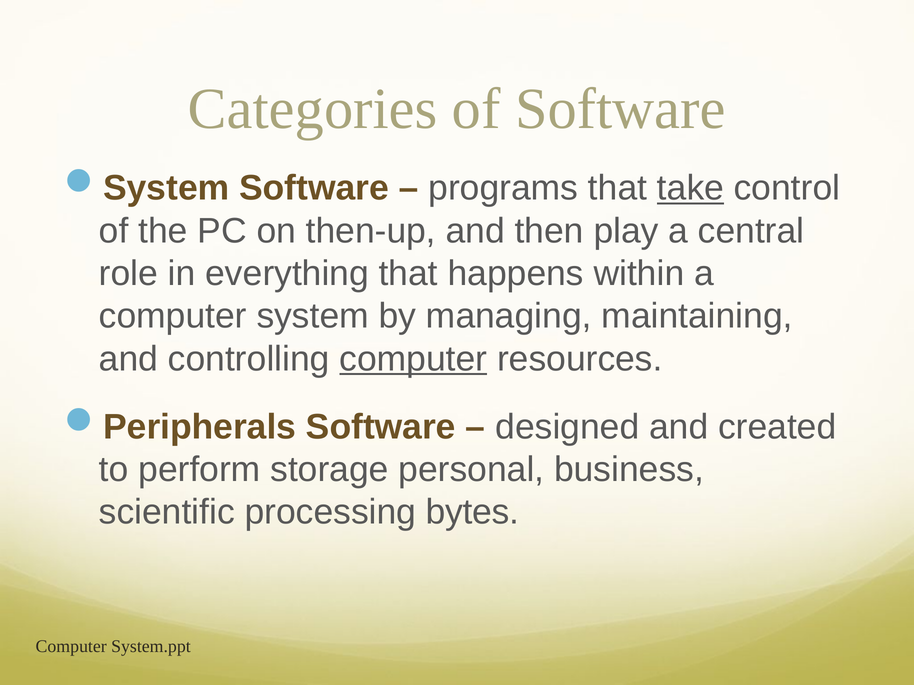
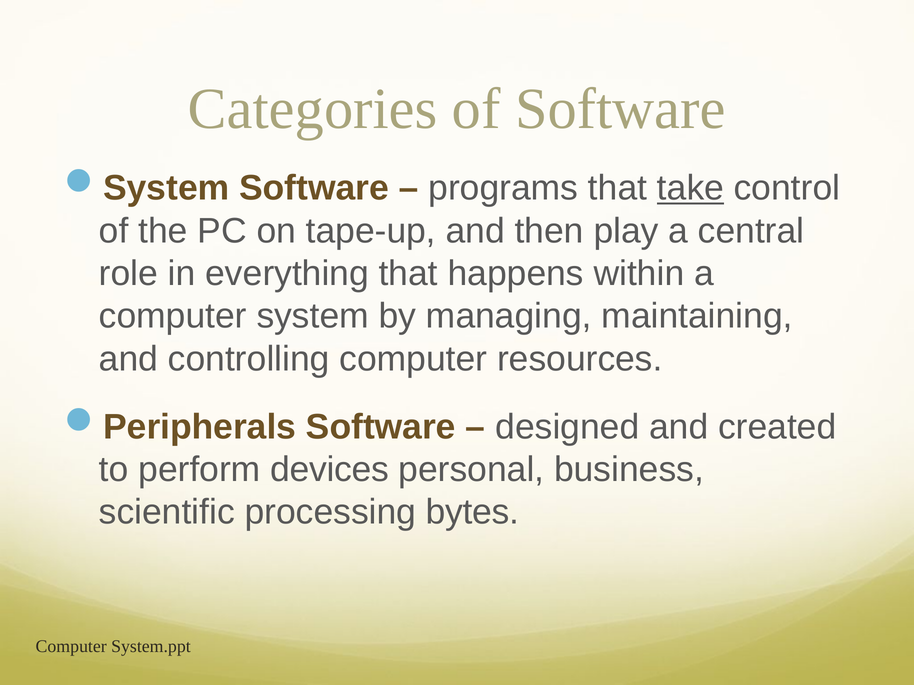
then-up: then-up -> tape-up
computer at (413, 359) underline: present -> none
storage: storage -> devices
